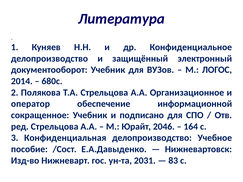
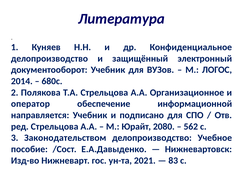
сокращенное: сокращенное -> направляется
2046: 2046 -> 2080
164: 164 -> 562
Конфиденциальная: Конфиденциальная -> Законодательством
2031: 2031 -> 2021
